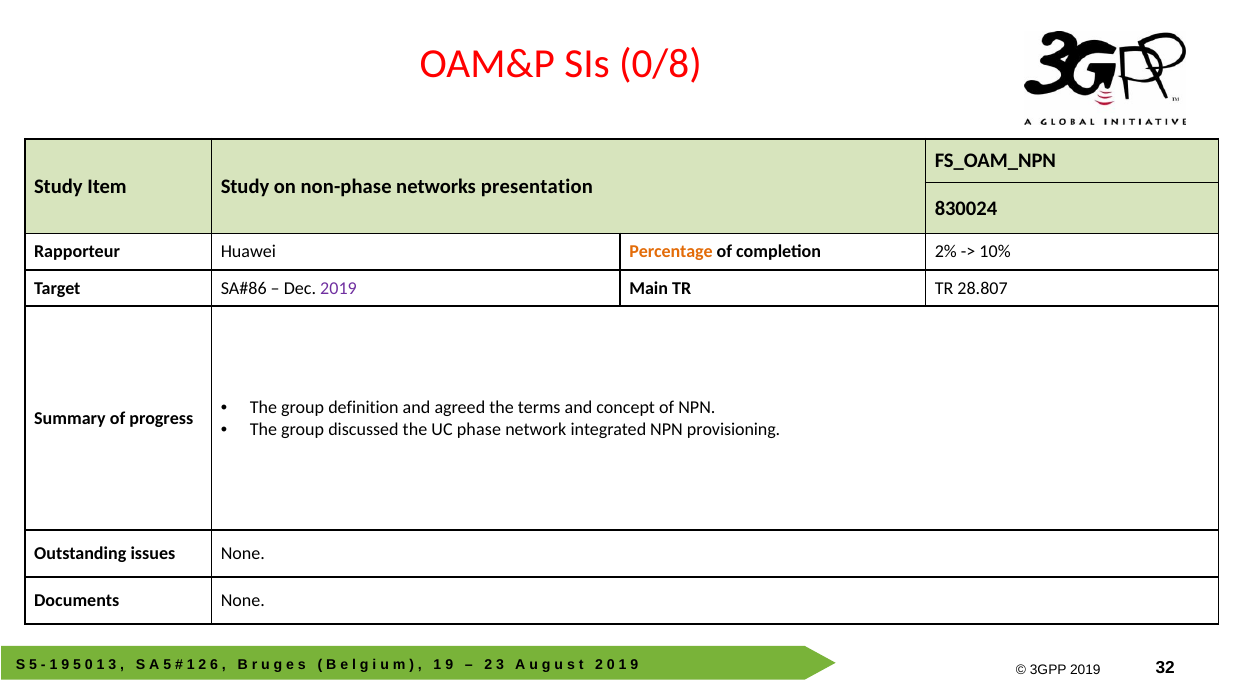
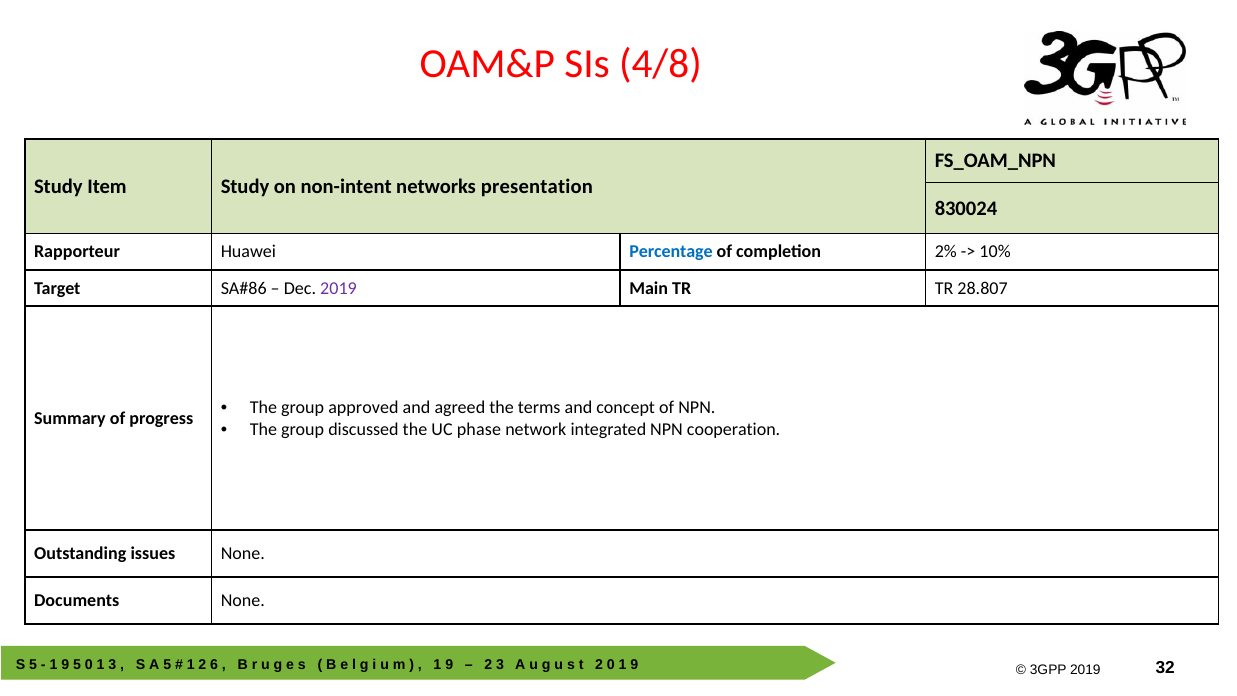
0/8: 0/8 -> 4/8
non-phase: non-phase -> non-intent
Percentage colour: orange -> blue
definition: definition -> approved
provisioning: provisioning -> cooperation
